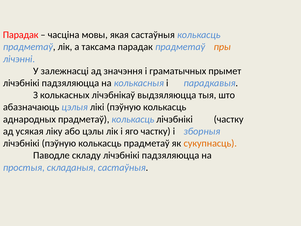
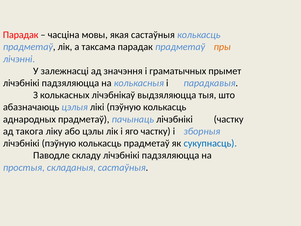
прадметаў колькасць: колькасць -> пачынаць
усякая: усякая -> такога
сукупнасць colour: orange -> blue
